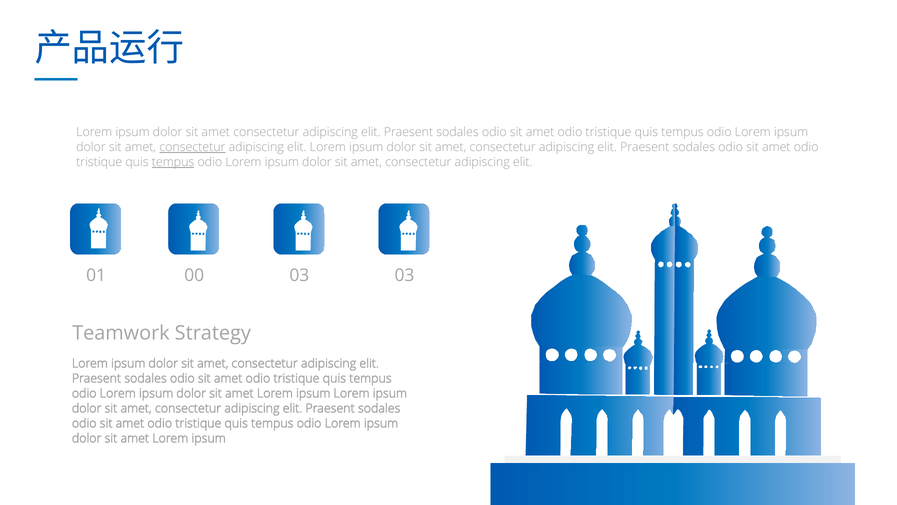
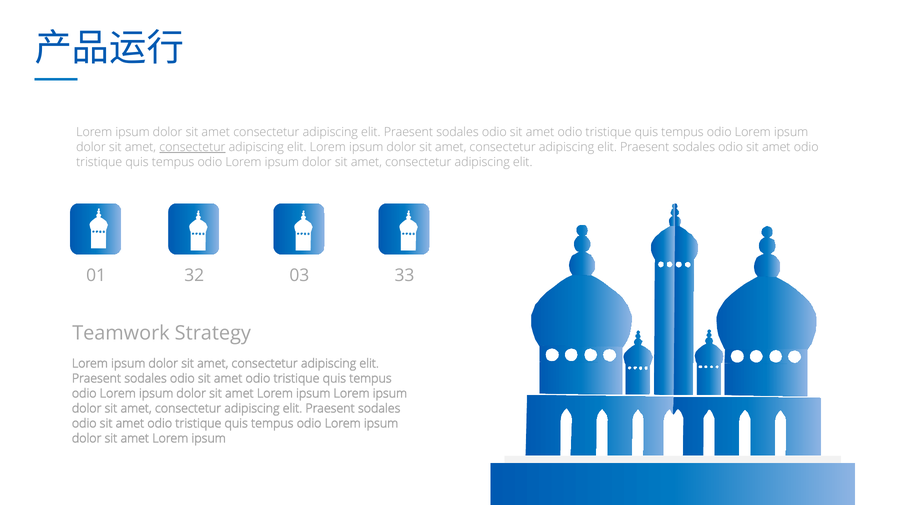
tempus at (173, 162) underline: present -> none
00: 00 -> 32
03 03: 03 -> 33
